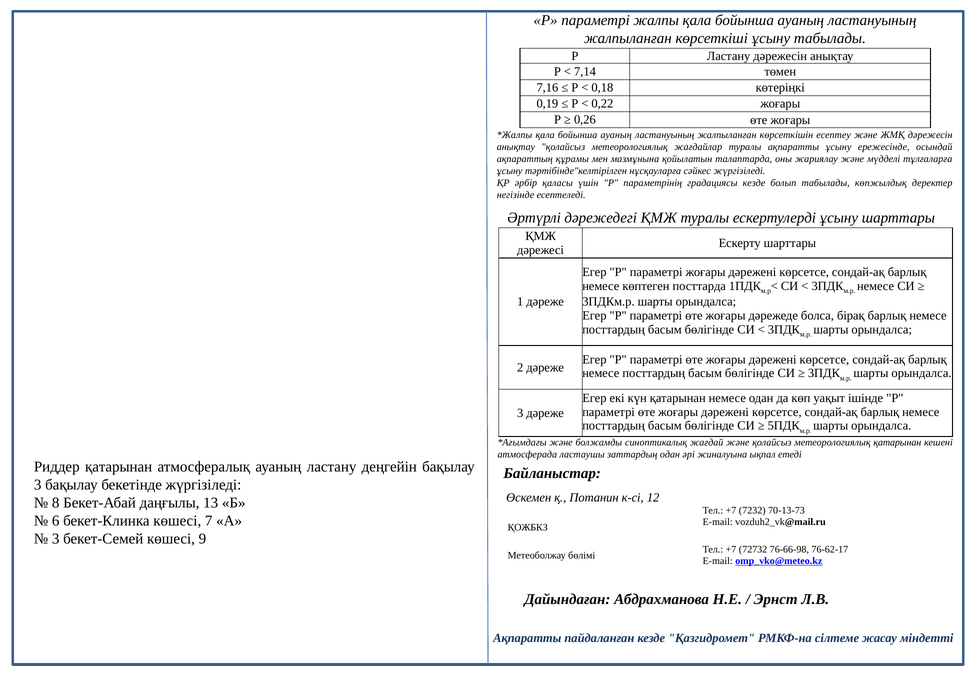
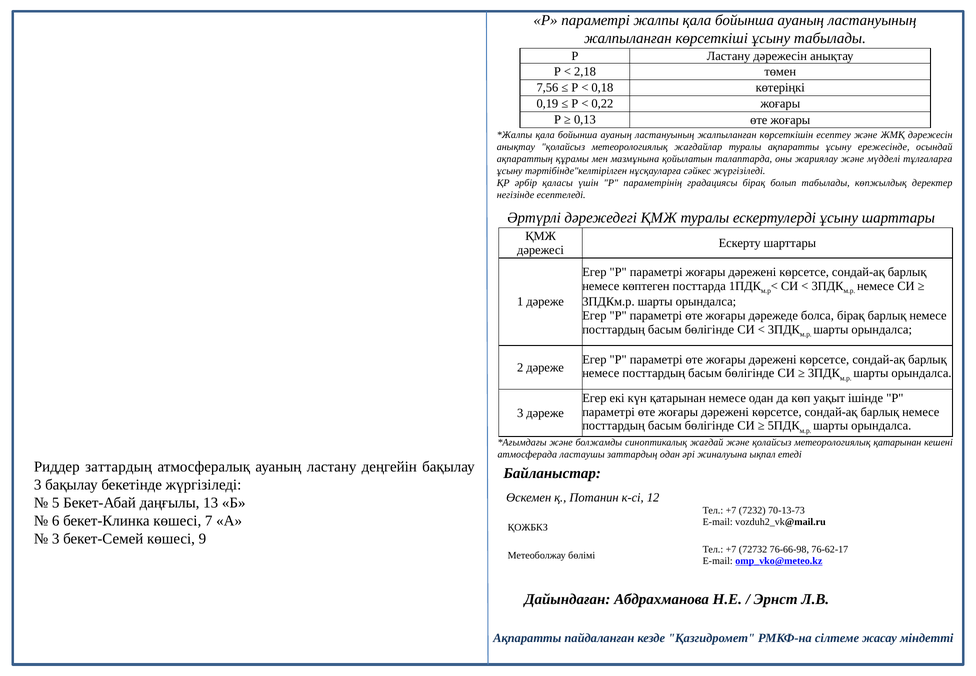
7,14: 7,14 -> 2,18
7,16: 7,16 -> 7,56
0,26: 0,26 -> 0,13
градациясы кезде: кезде -> бірақ
Риддер қатарынан: қатарынан -> заттардың
8: 8 -> 5
